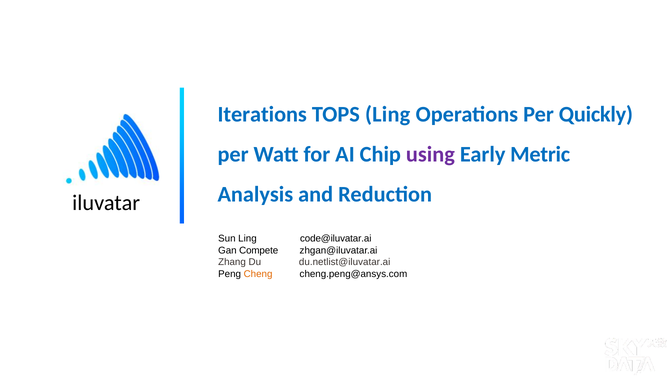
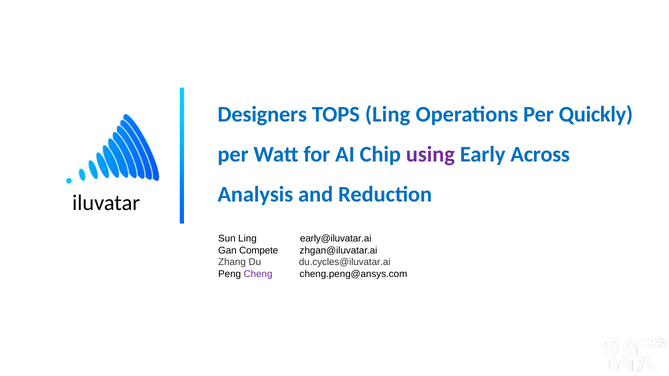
Iterations: Iterations -> Designers
Metric: Metric -> Across
code@iluvatar.ai: code@iluvatar.ai -> early@iluvatar.ai
du.netlist@iluvatar.ai: du.netlist@iluvatar.ai -> du.cycles@iluvatar.ai
Cheng colour: orange -> purple
